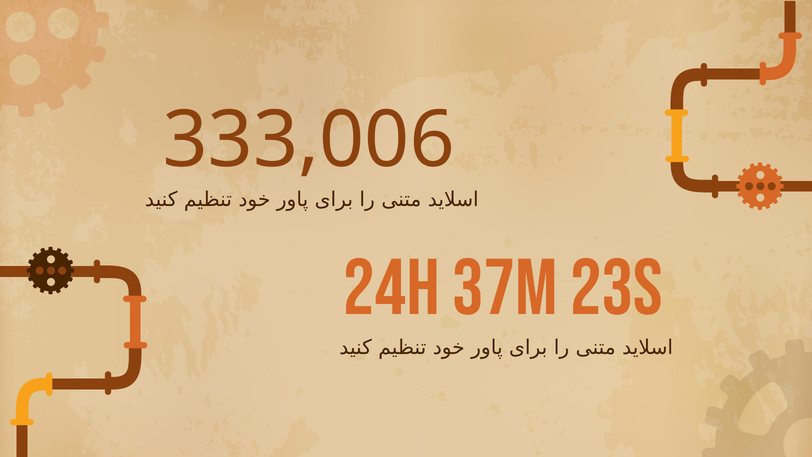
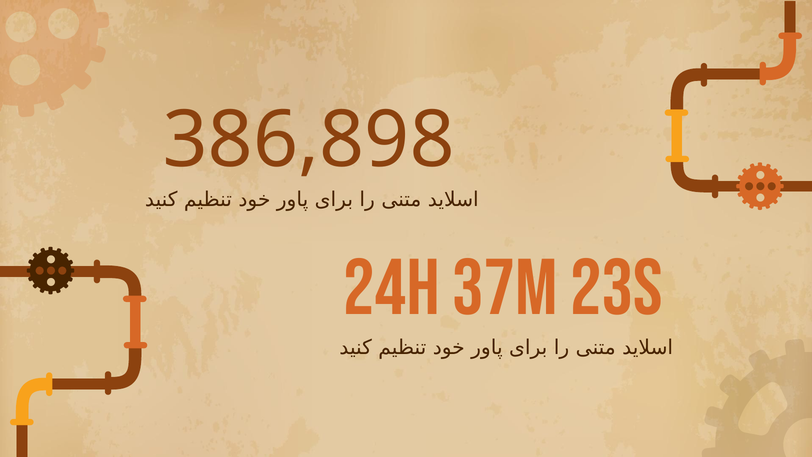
333,006: 333,006 -> 386,898
